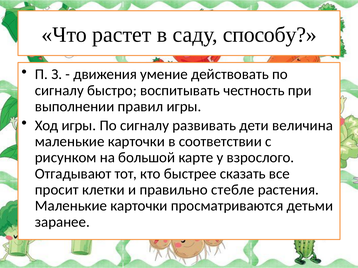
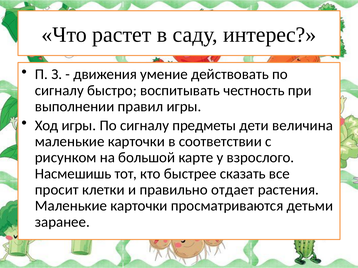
способу: способу -> интерес
развивать: развивать -> предметы
Отгадывают: Отгадывают -> Насмешишь
стебле: стебле -> отдает
